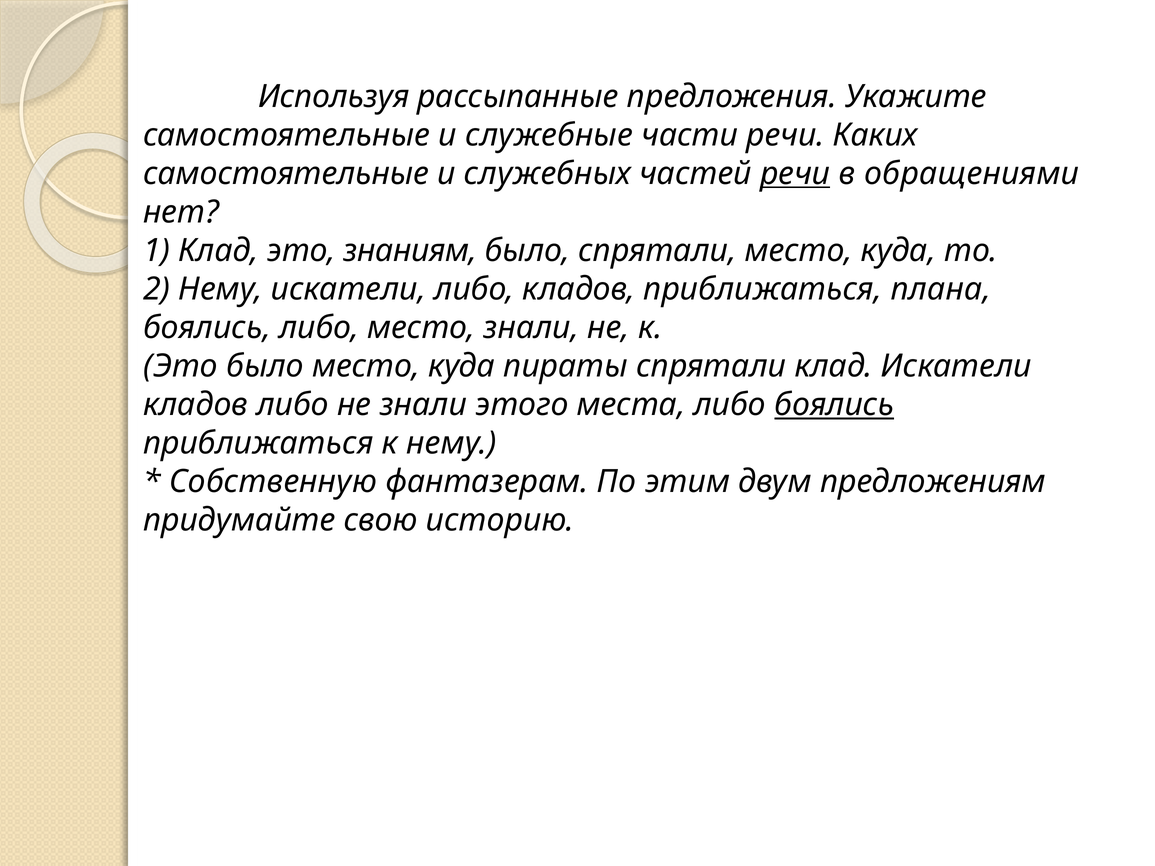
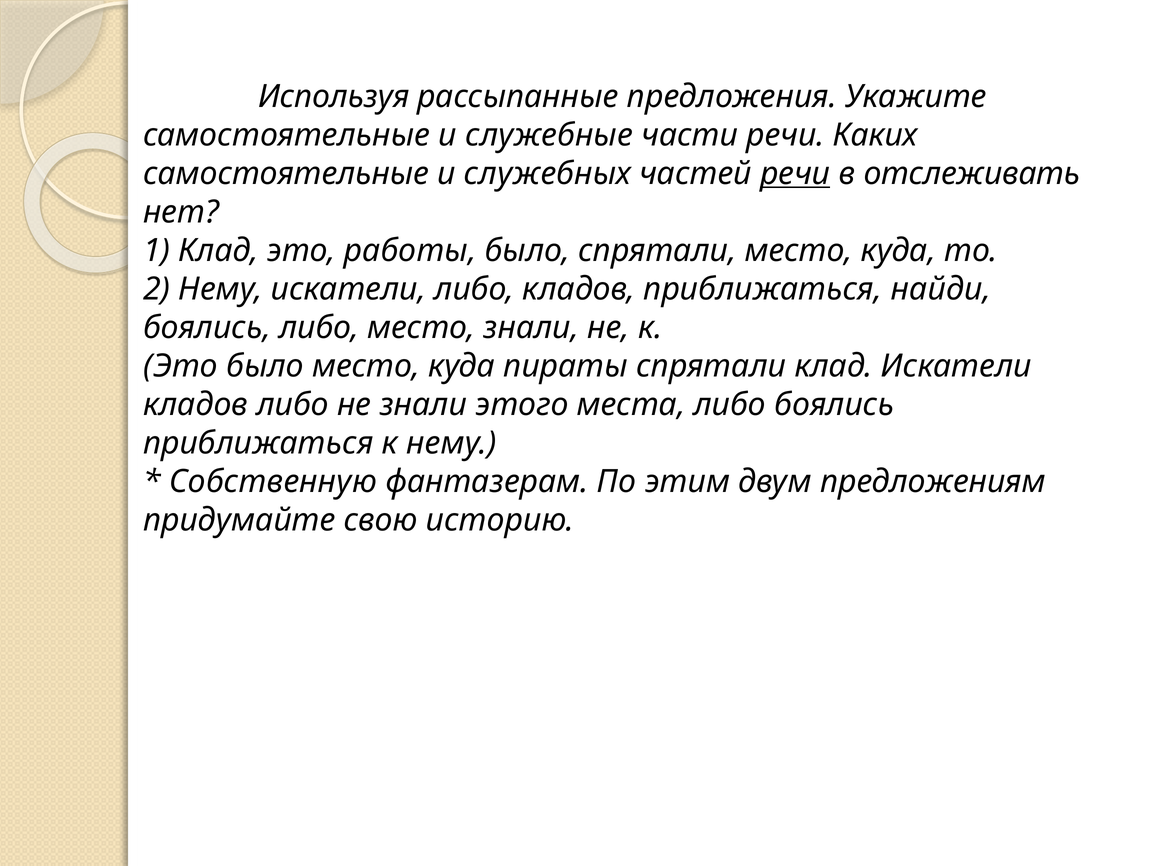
обращениями: обращениями -> отслеживать
знаниям: знаниям -> работы
плана: плана -> найди
боялись at (834, 405) underline: present -> none
